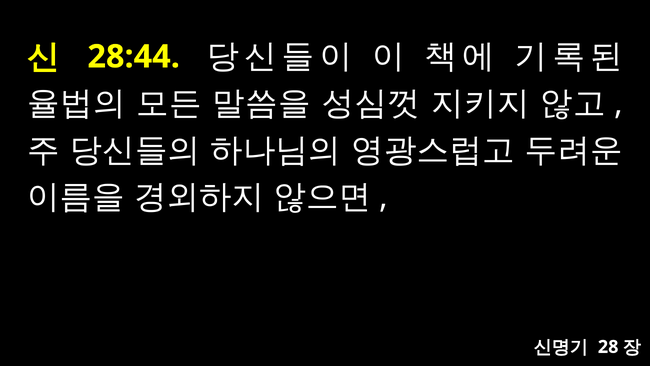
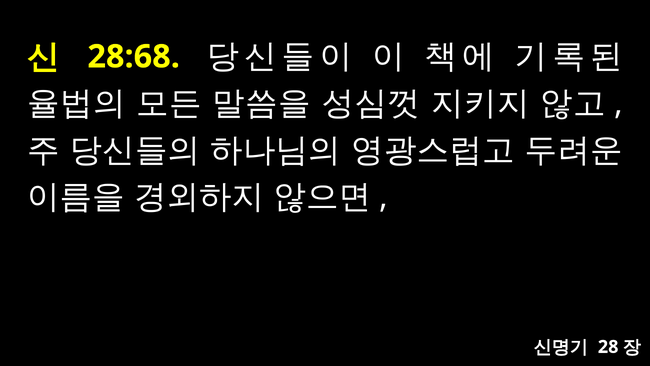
28:44: 28:44 -> 28:68
